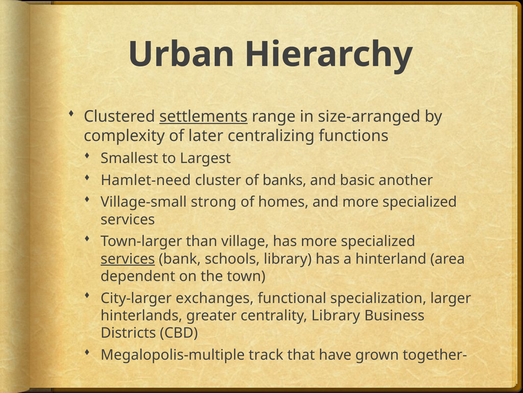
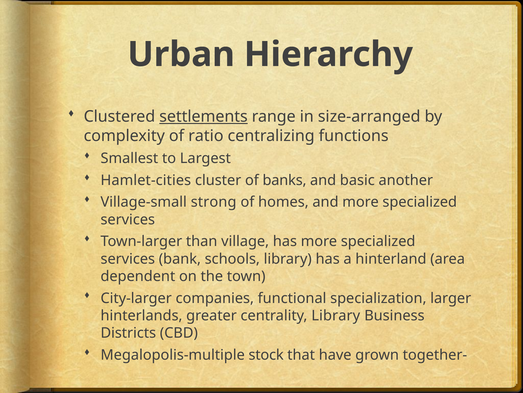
later: later -> ratio
Hamlet-need: Hamlet-need -> Hamlet-cities
services at (128, 258) underline: present -> none
exchanges: exchanges -> companies
track: track -> stock
